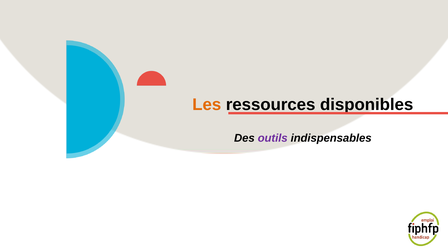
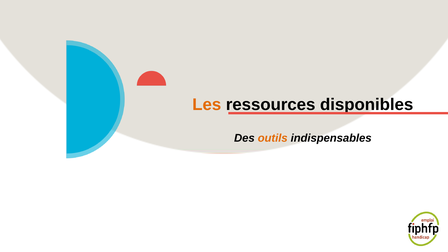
outils colour: purple -> orange
